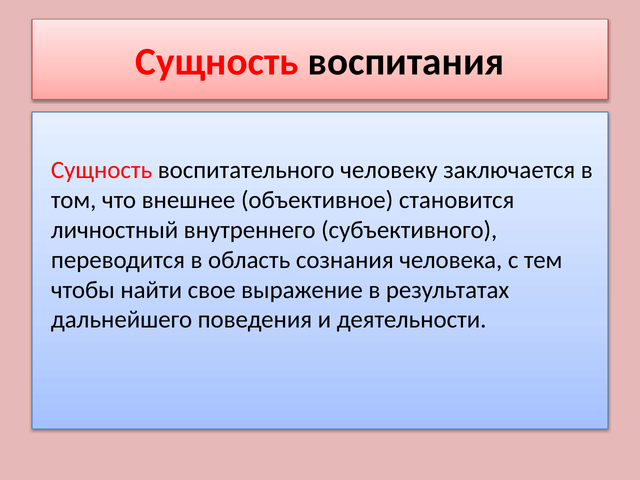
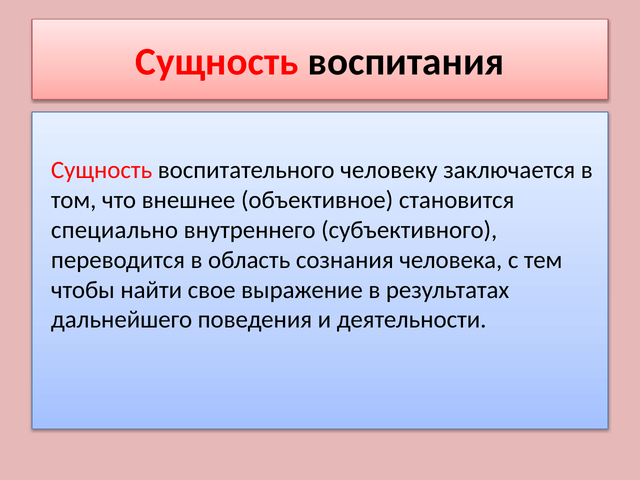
личностный: личностный -> специально
